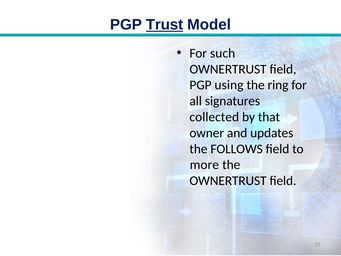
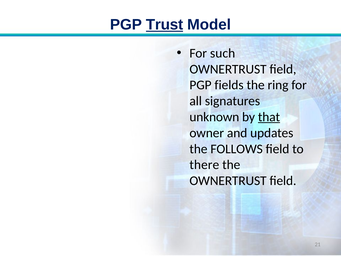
using: using -> fields
collected: collected -> unknown
that underline: none -> present
more: more -> there
